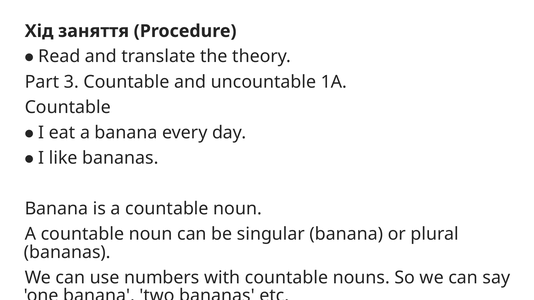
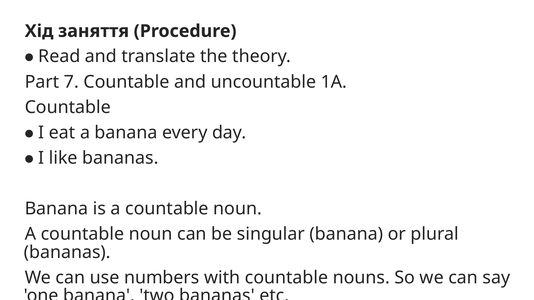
3: 3 -> 7
